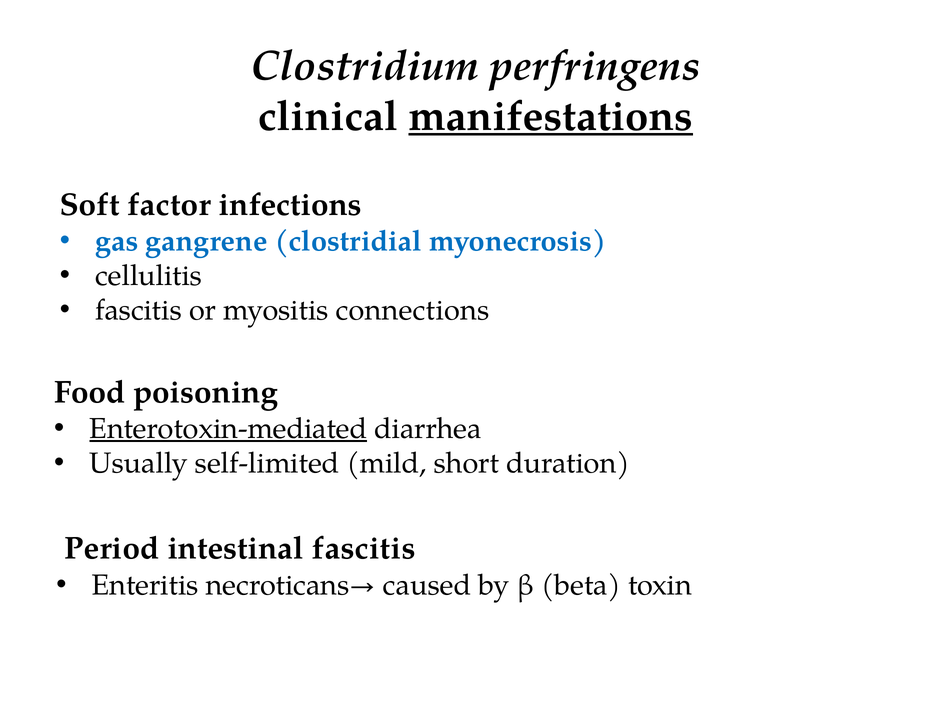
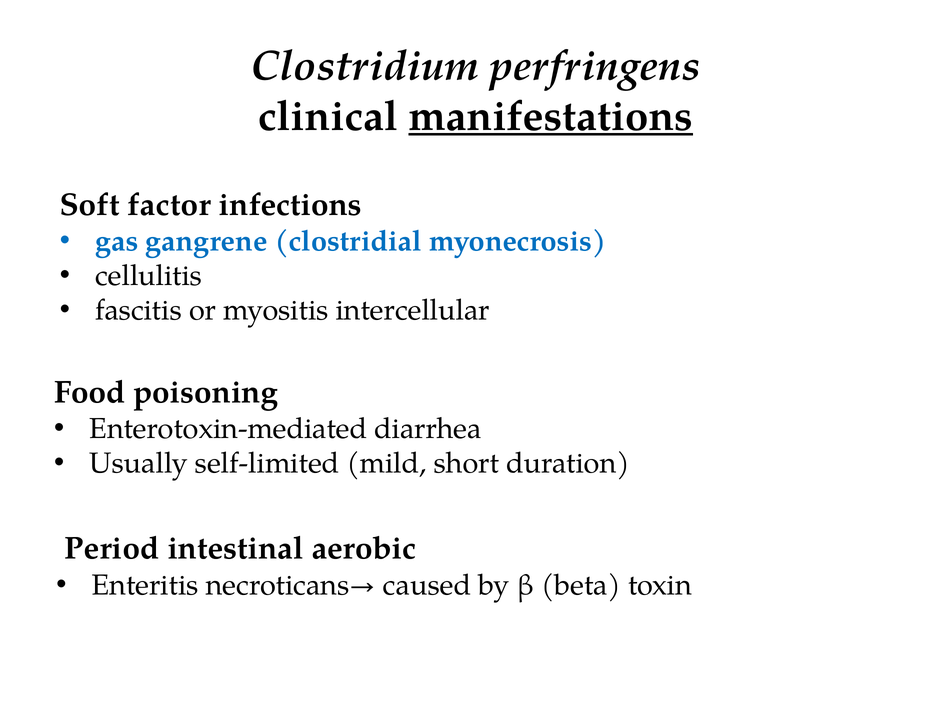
connections: connections -> intercellular
Enterotoxin-mediated underline: present -> none
intestinal fascitis: fascitis -> aerobic
